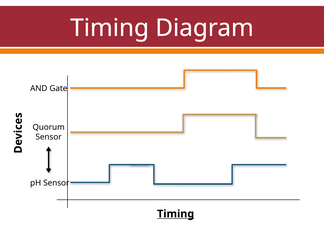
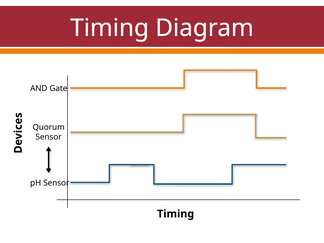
Timing at (176, 214) underline: present -> none
